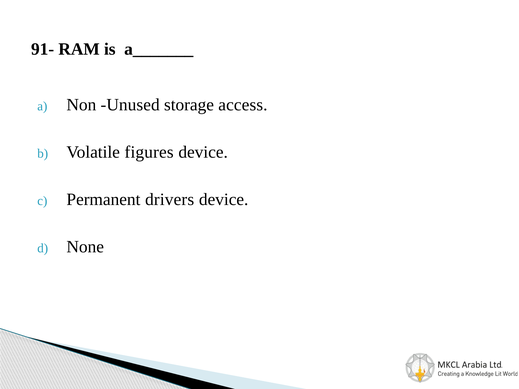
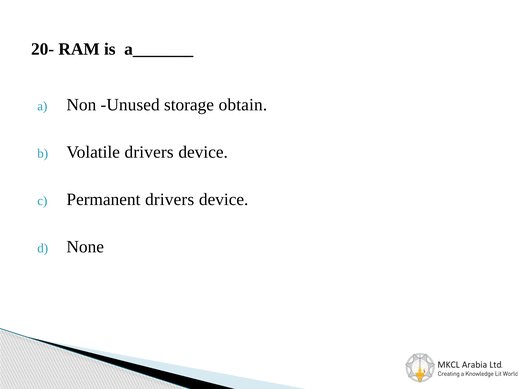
91-: 91- -> 20-
access: access -> obtain
Volatile figures: figures -> drivers
